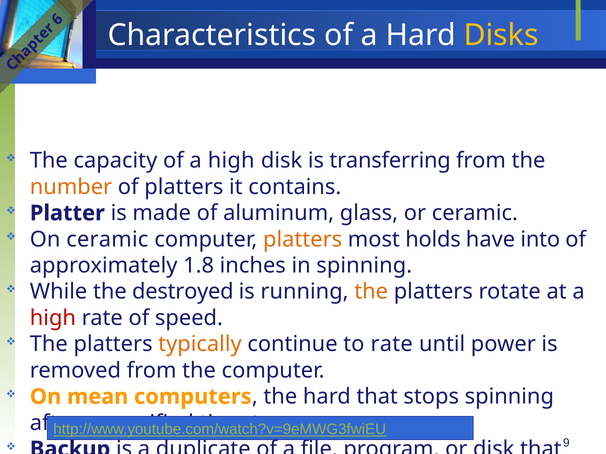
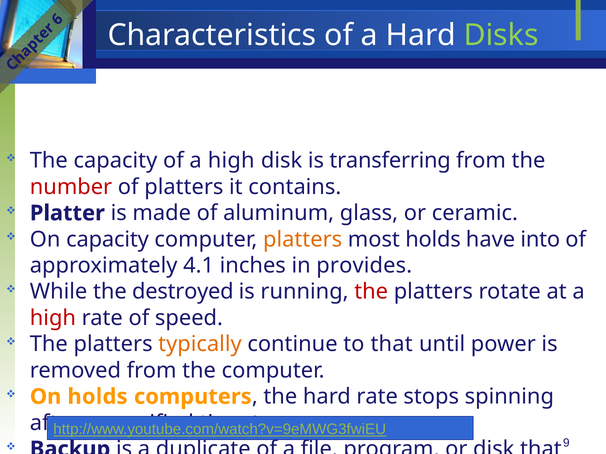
Disks colour: yellow -> light green
number colour: orange -> red
On ceramic: ceramic -> capacity
1.8: 1.8 -> 4.1
in spinning: spinning -> provides
the at (371, 292) colour: orange -> red
to rate: rate -> that
On mean: mean -> holds
hard that: that -> rate
